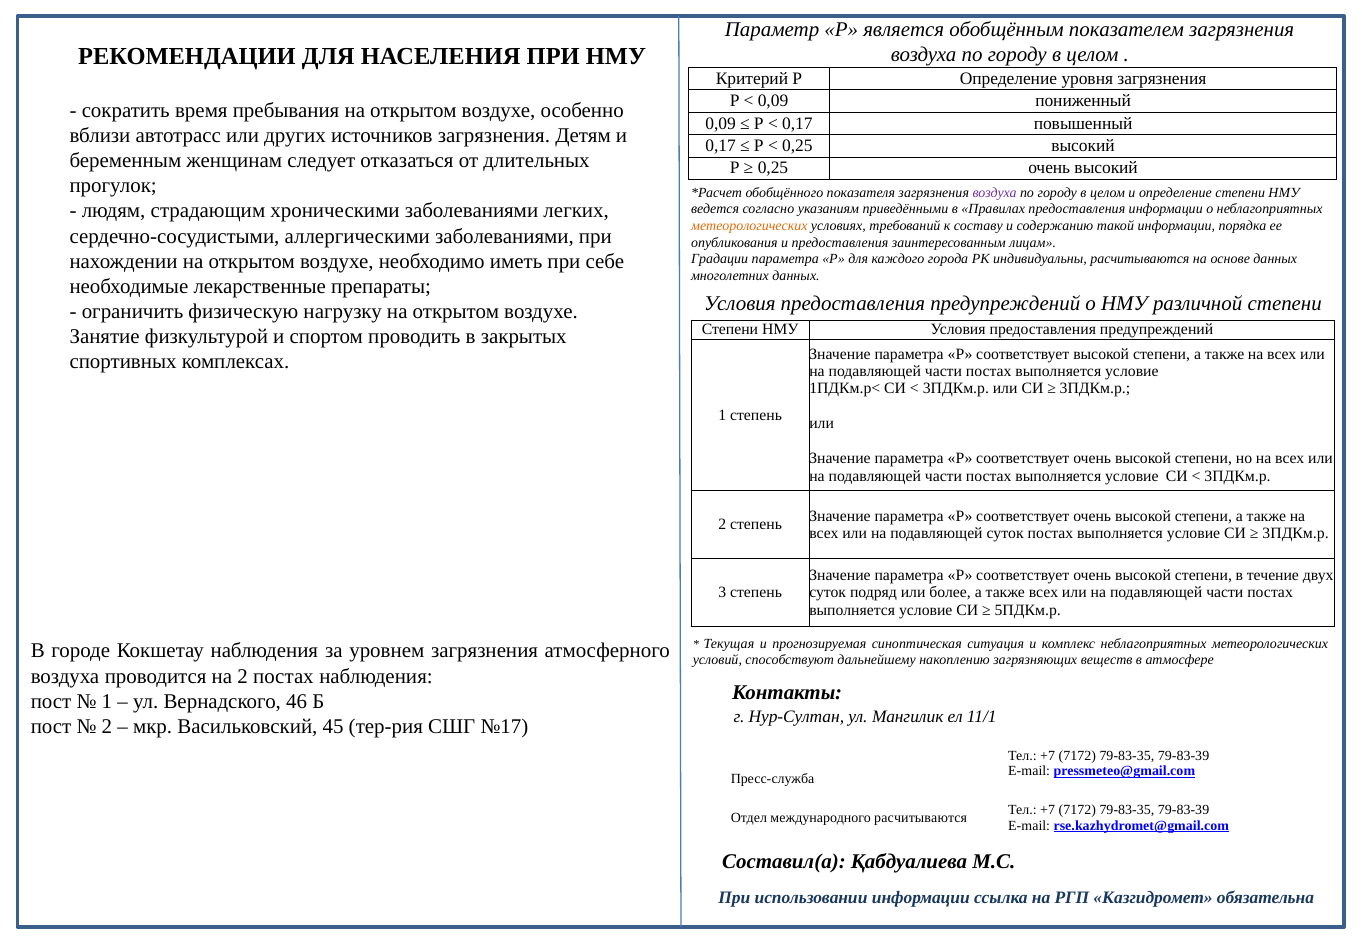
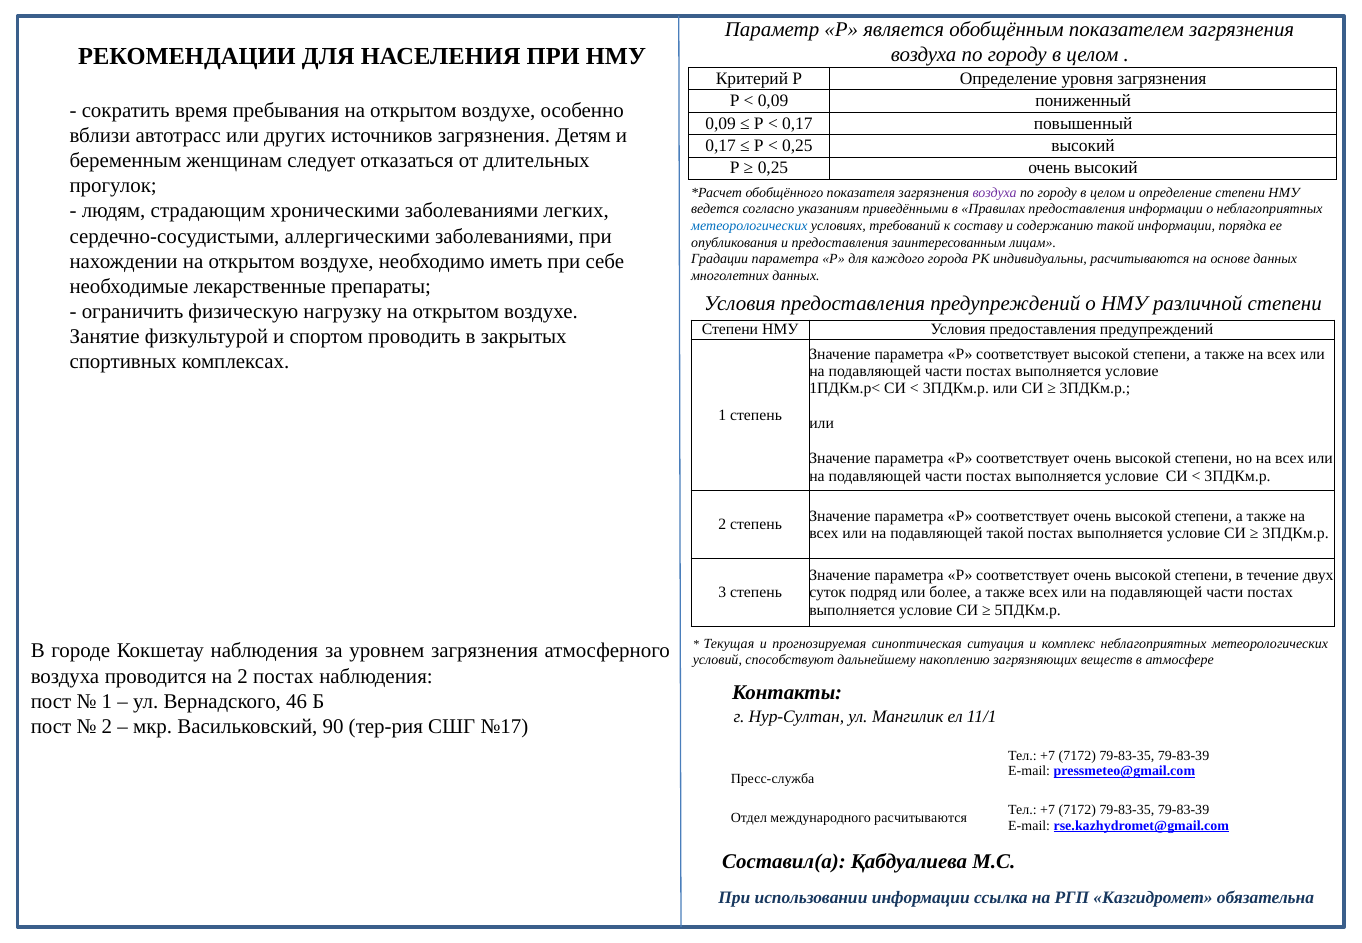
метеорологических at (749, 226) colour: orange -> blue
подавляющей суток: суток -> такой
45: 45 -> 90
